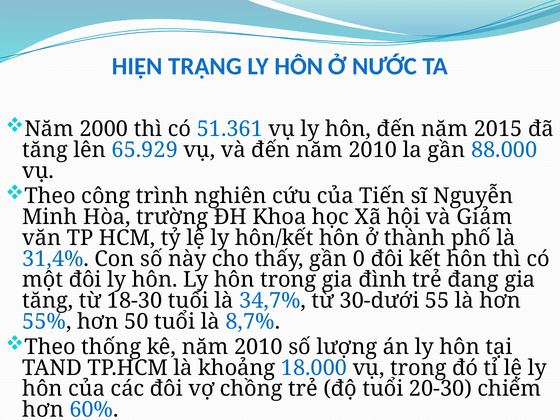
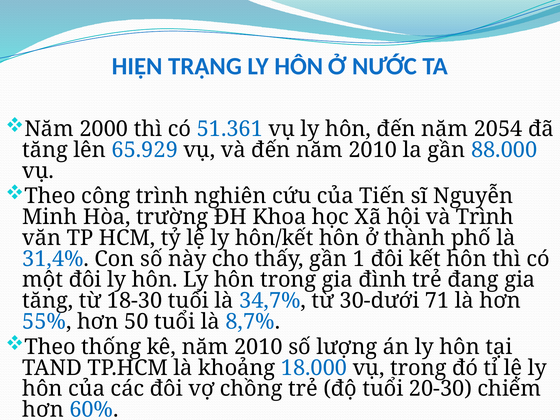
2015: 2015 -> 2054
và Giảm: Giảm -> Trình
0: 0 -> 1
55: 55 -> 71
